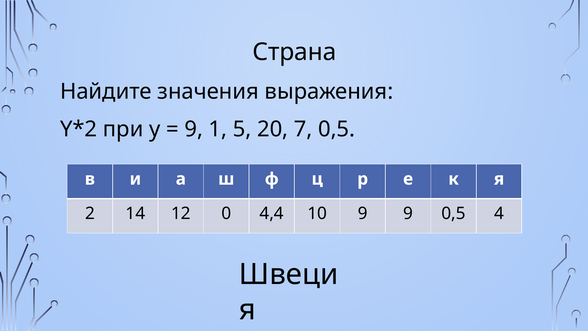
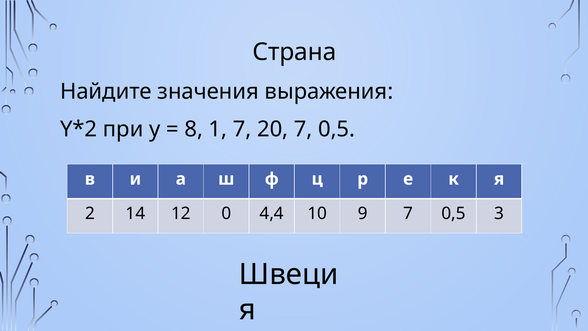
9 at (194, 129): 9 -> 8
1 5: 5 -> 7
9 9: 9 -> 7
4: 4 -> 3
